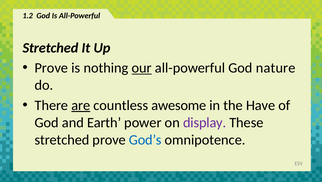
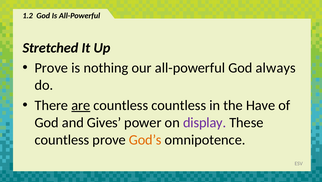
our underline: present -> none
nature: nature -> always
countless awesome: awesome -> countless
Earth: Earth -> Gives
stretched at (62, 139): stretched -> countless
God’s colour: blue -> orange
